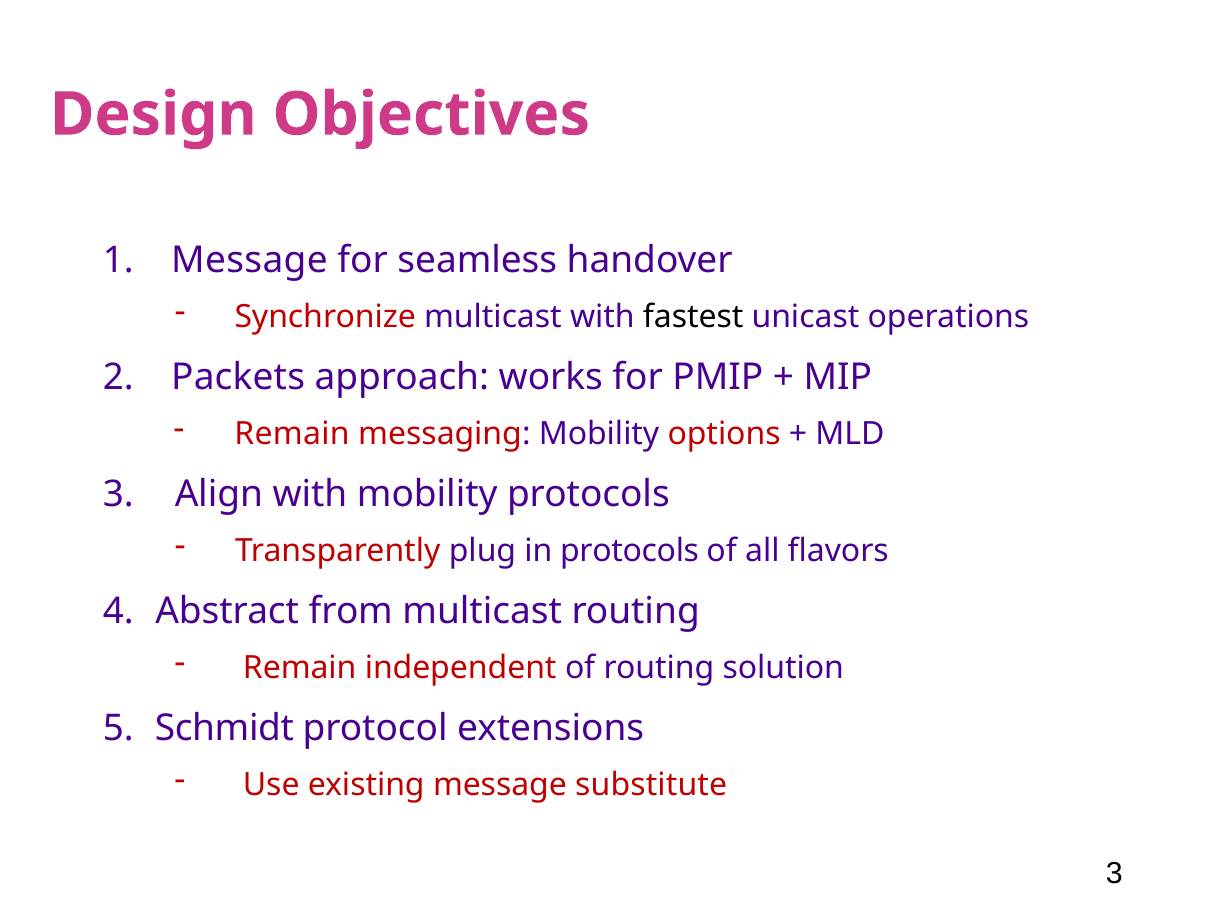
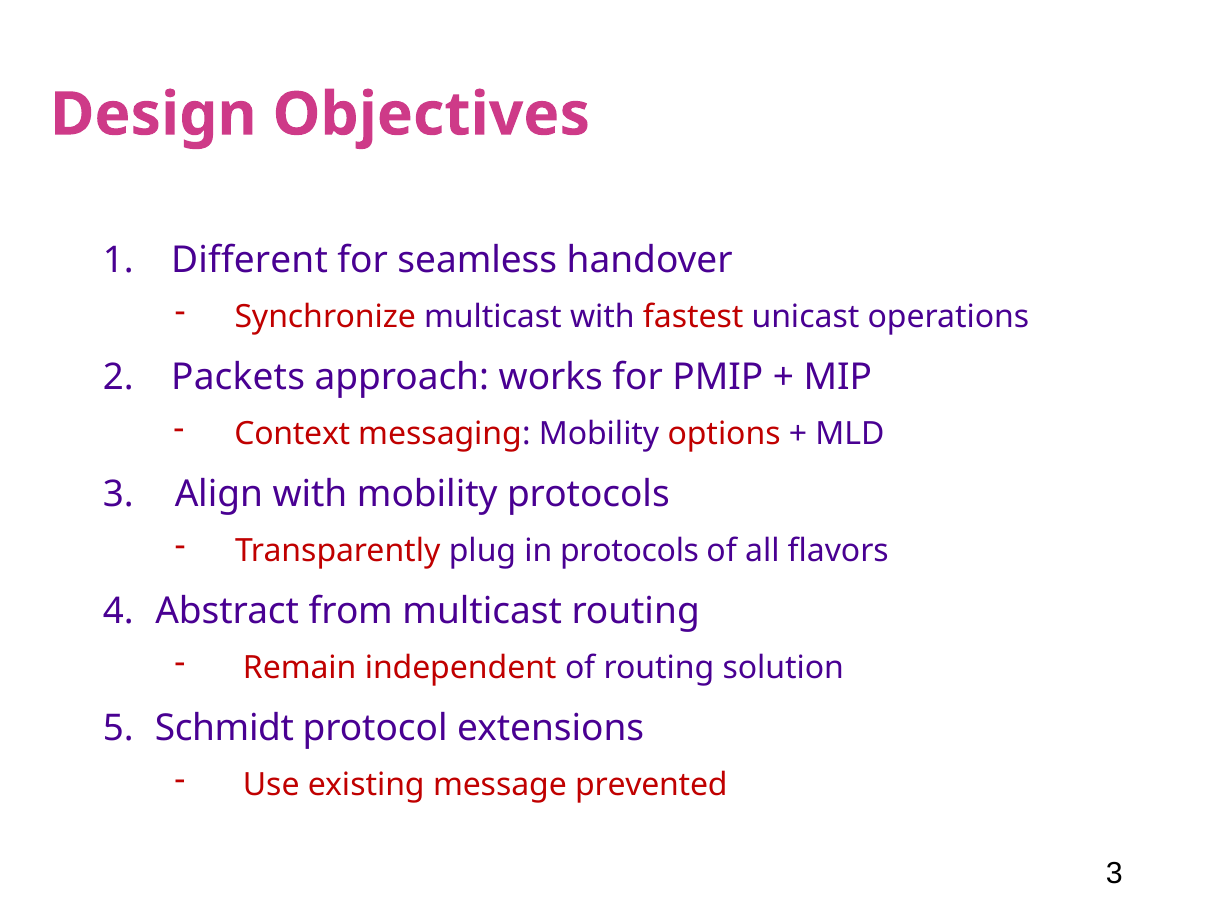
Message at (249, 261): Message -> Different
fastest colour: black -> red
Remain at (292, 434): Remain -> Context
substitute: substitute -> prevented
